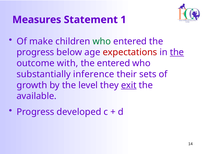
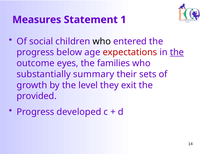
make: make -> social
who at (102, 41) colour: green -> black
with: with -> eyes
the entered: entered -> families
inference: inference -> summary
exit underline: present -> none
available: available -> provided
